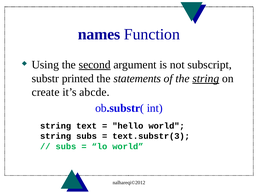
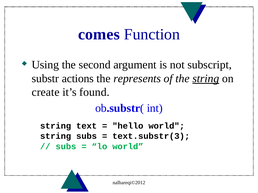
names: names -> comes
second underline: present -> none
printed: printed -> actions
statements: statements -> represents
abcde: abcde -> found
